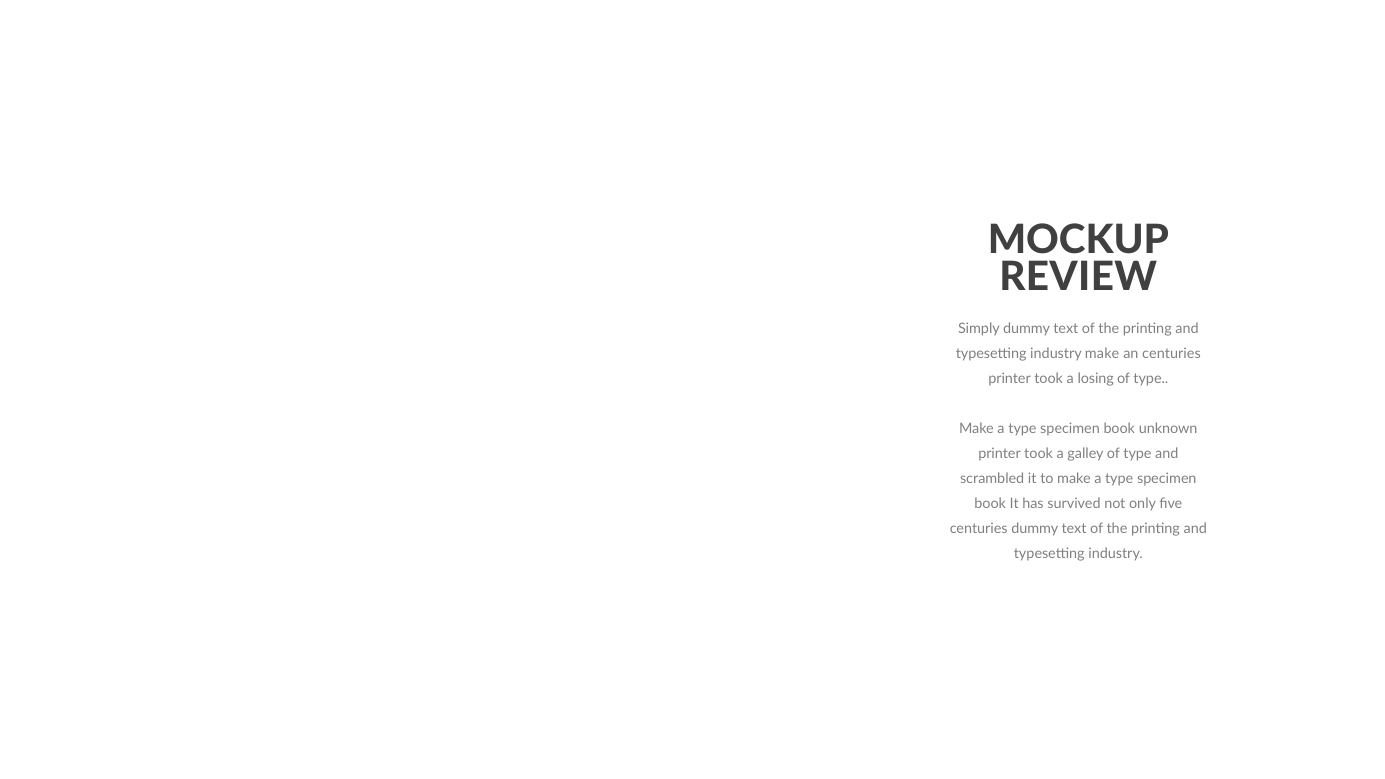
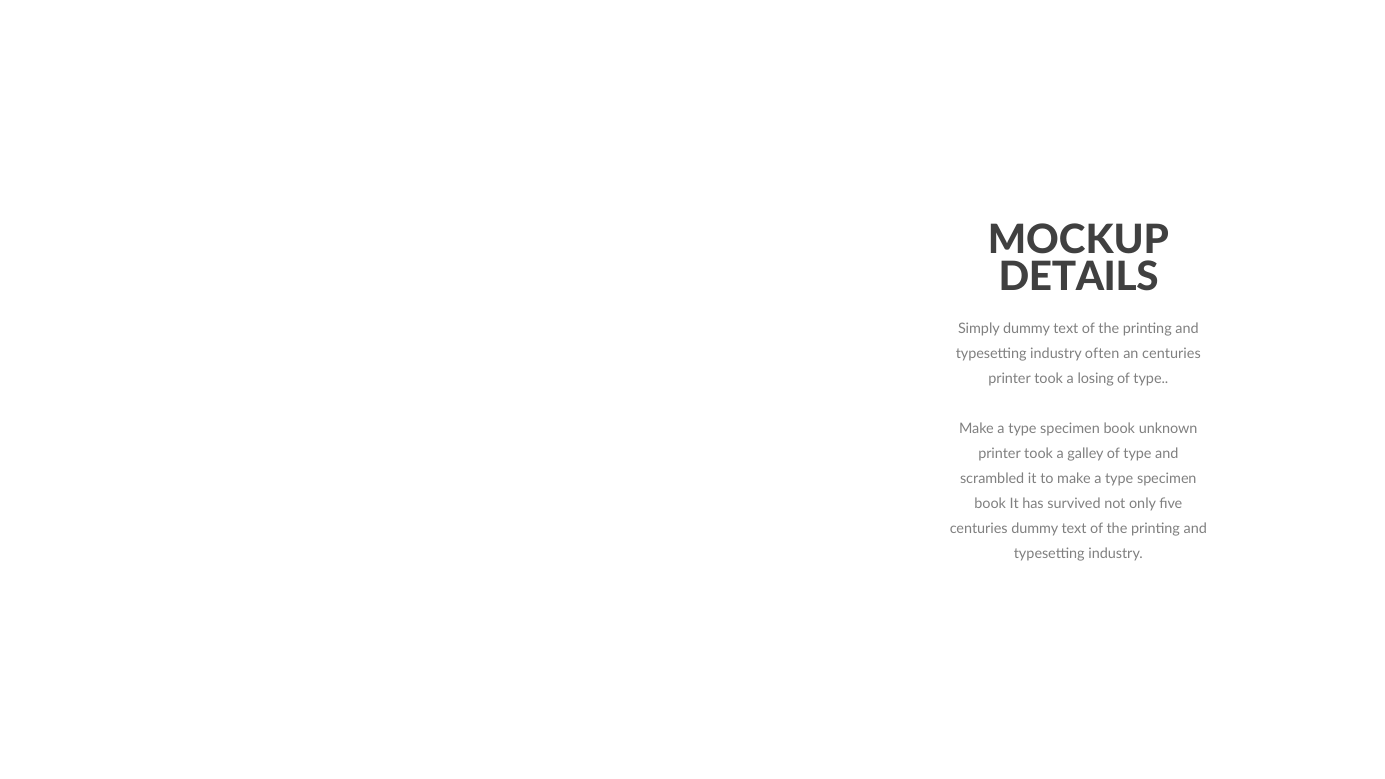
REVIEW: REVIEW -> DETAILS
industry make: make -> often
